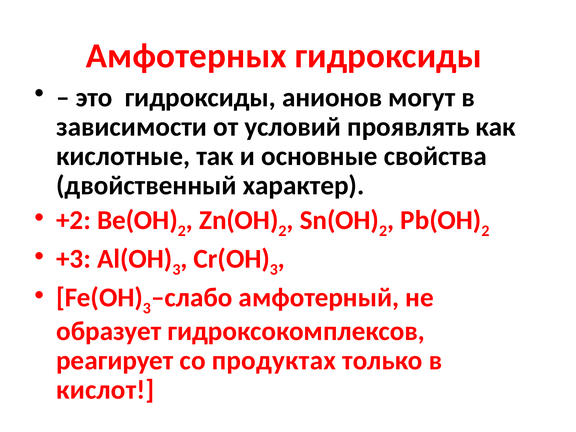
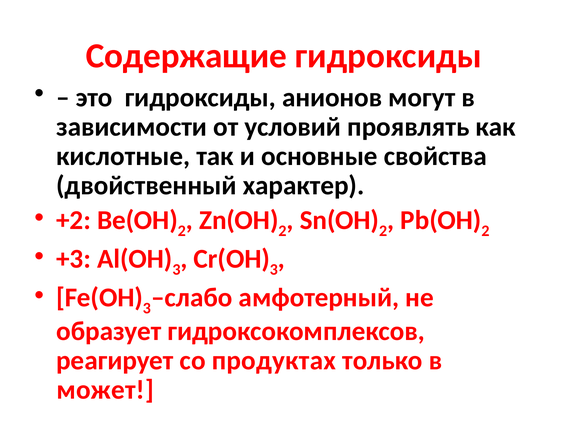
Амфотерных: Амфотерных -> Содержащие
кислот: кислот -> может
